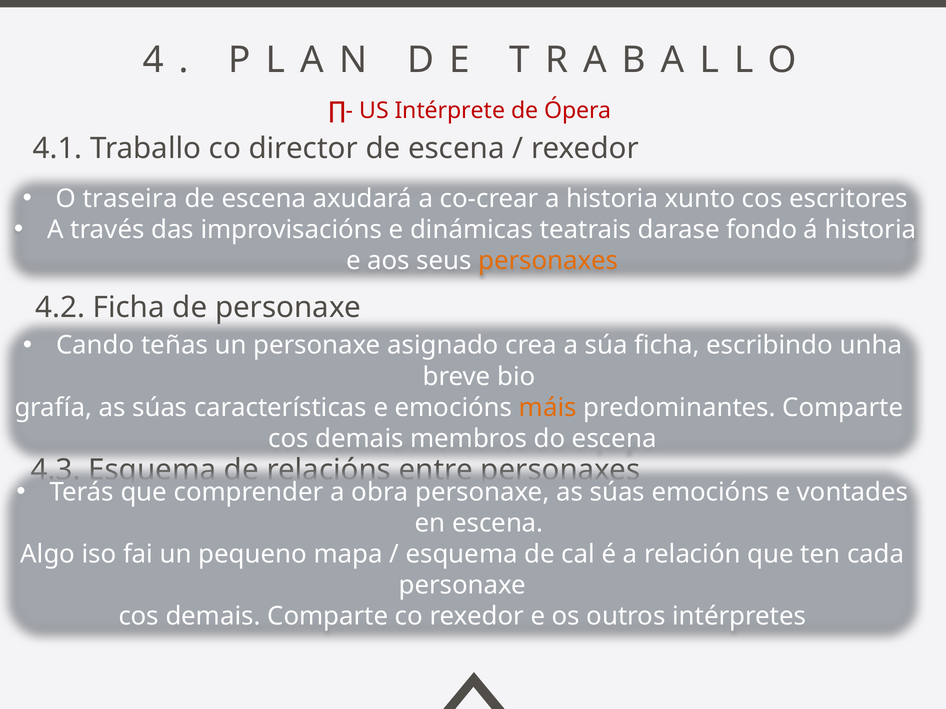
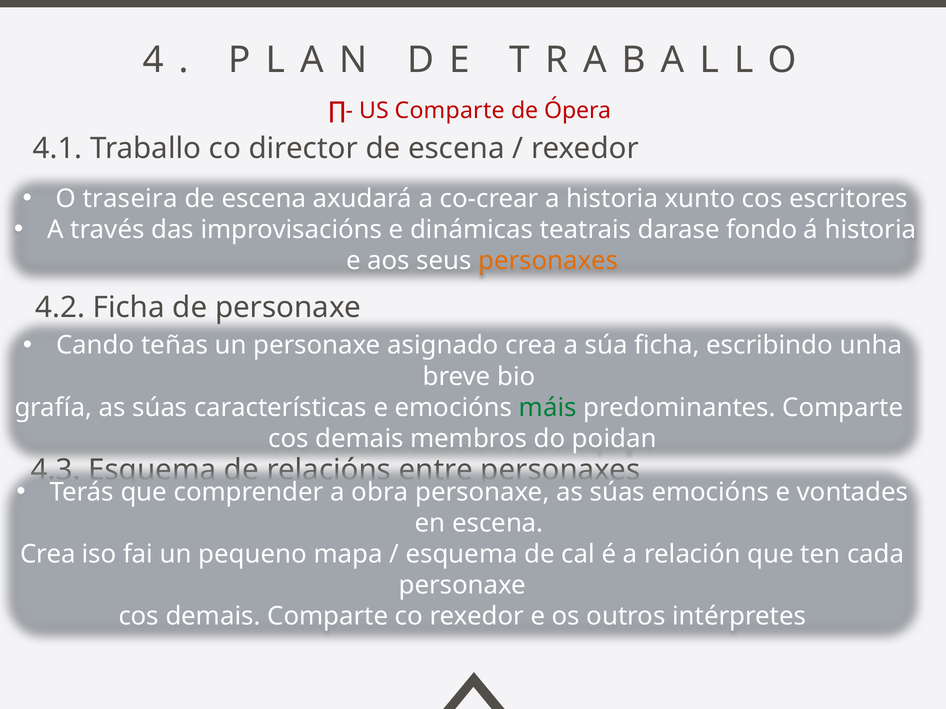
US Intérprete: Intérprete -> Comparte
máis colour: orange -> green
do escena: escena -> poidan
Algo at (48, 555): Algo -> Crea
